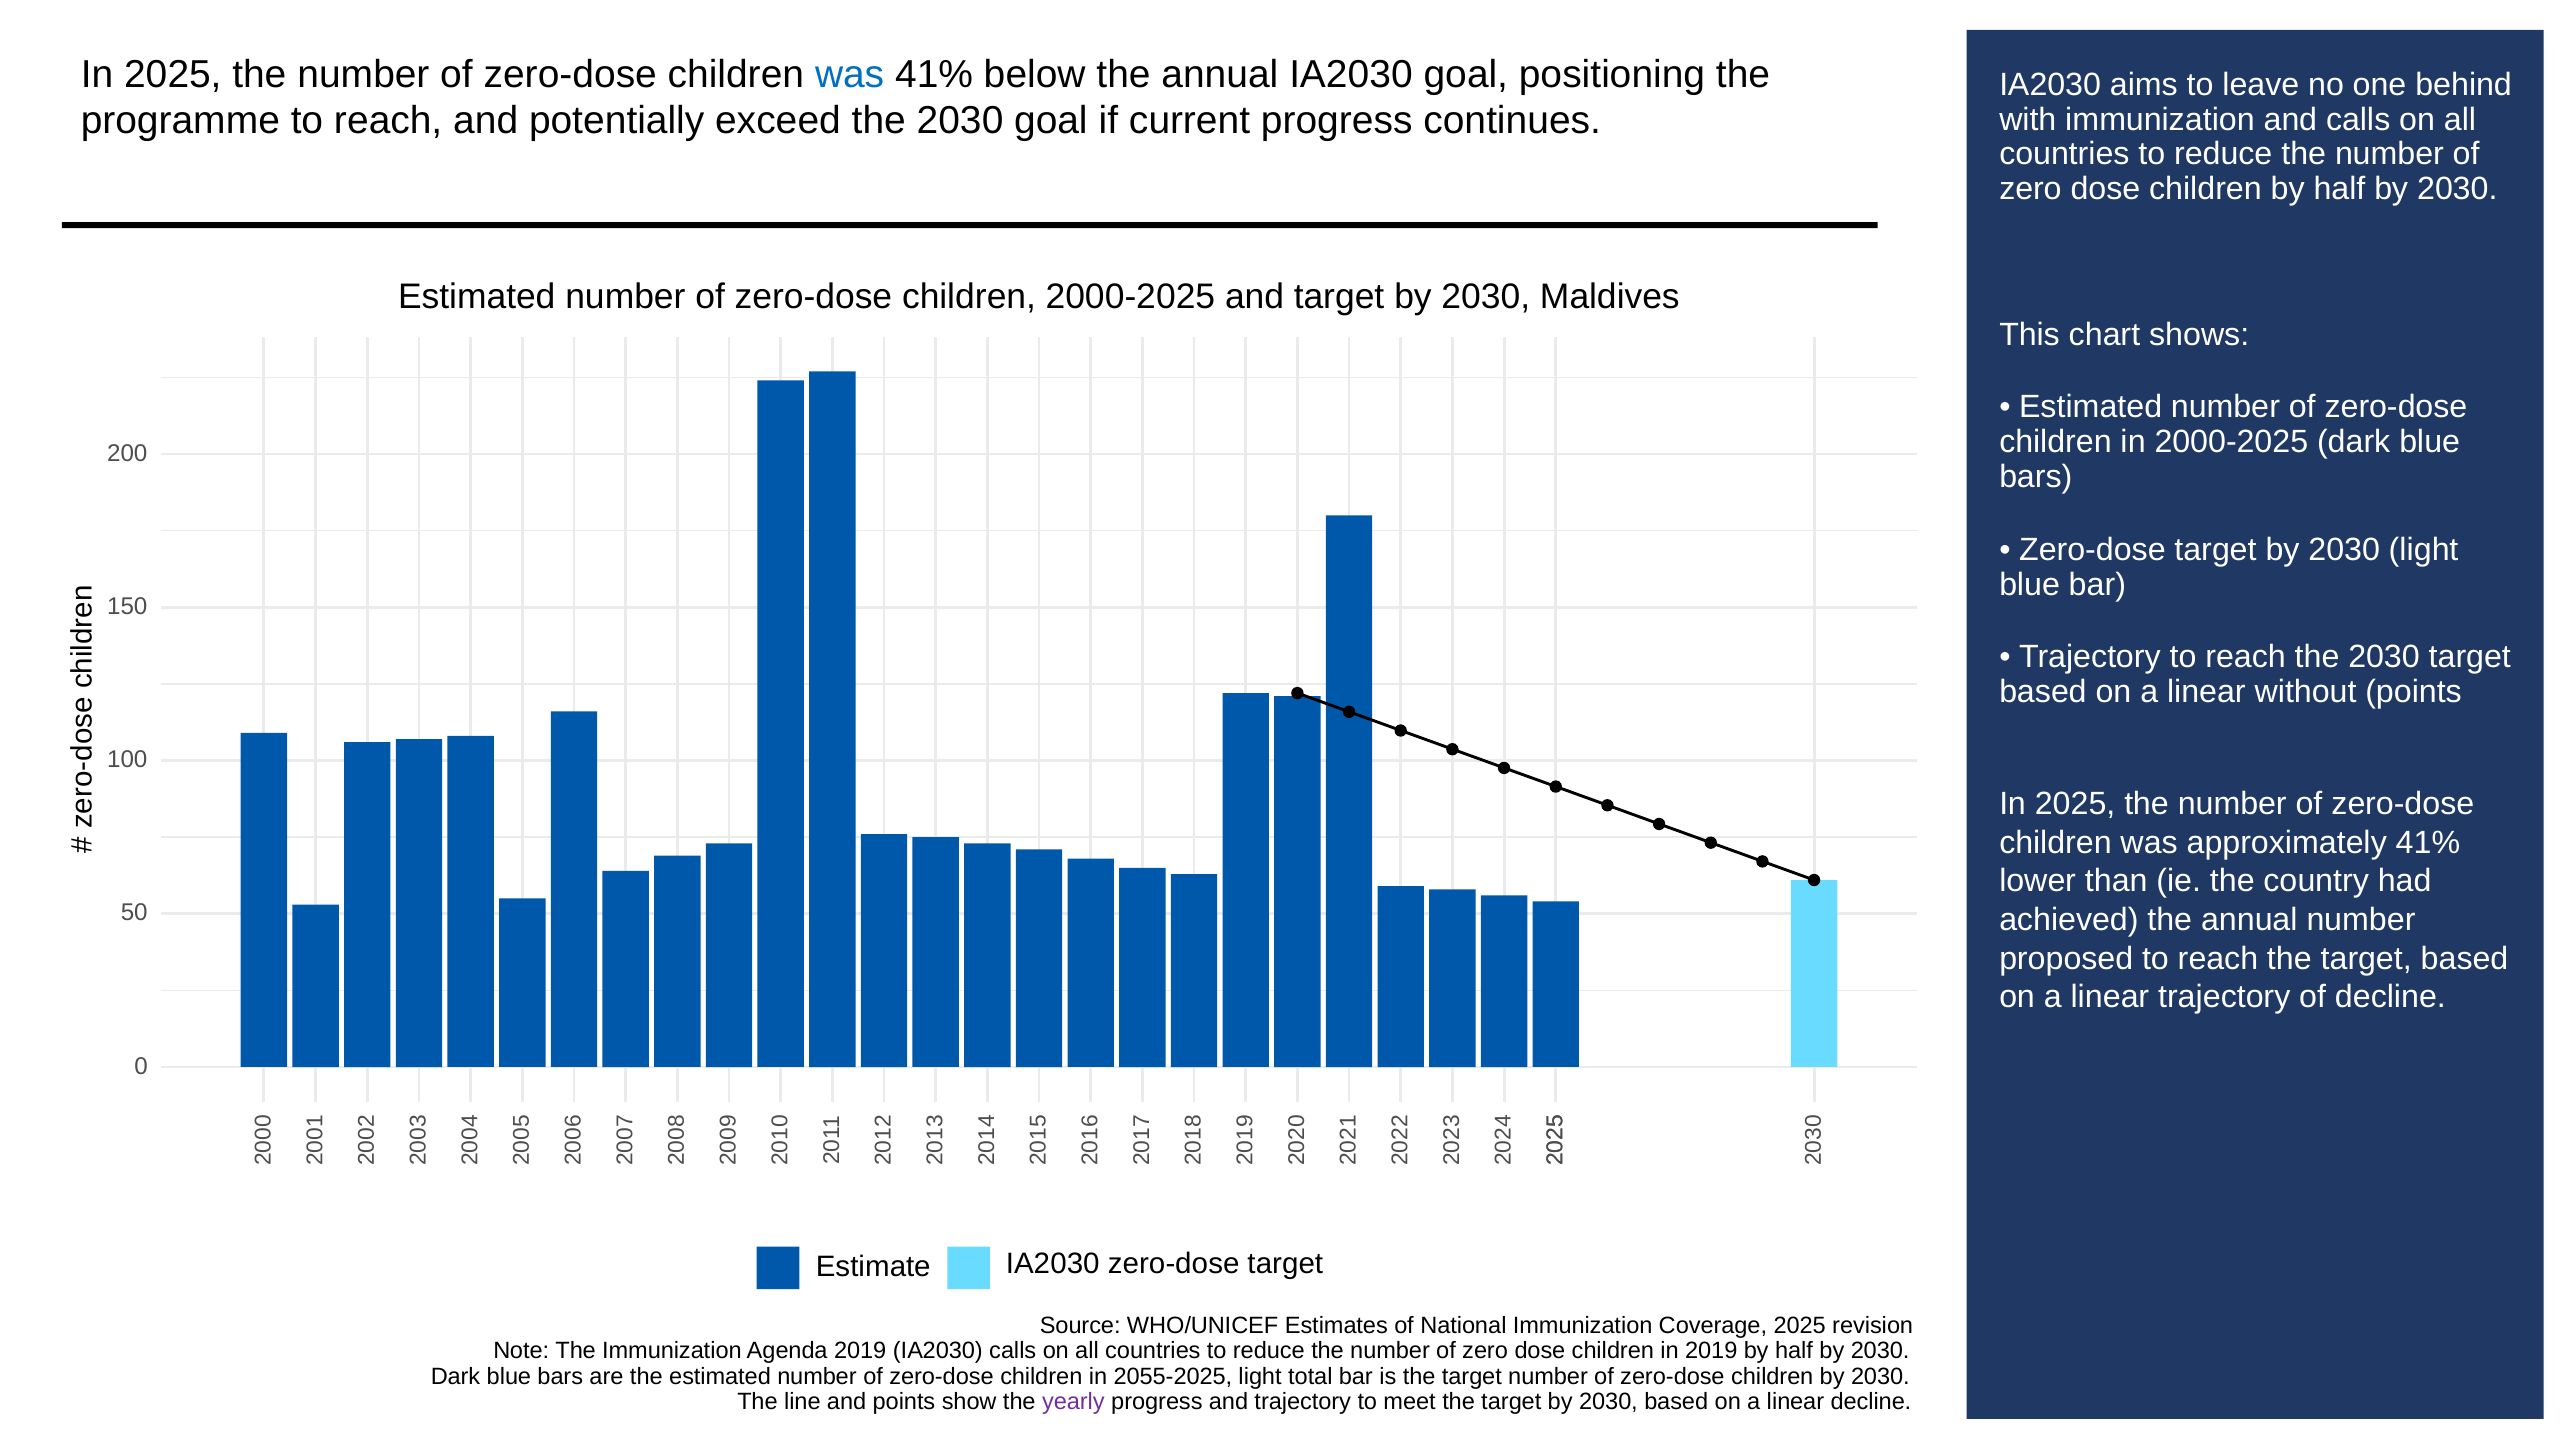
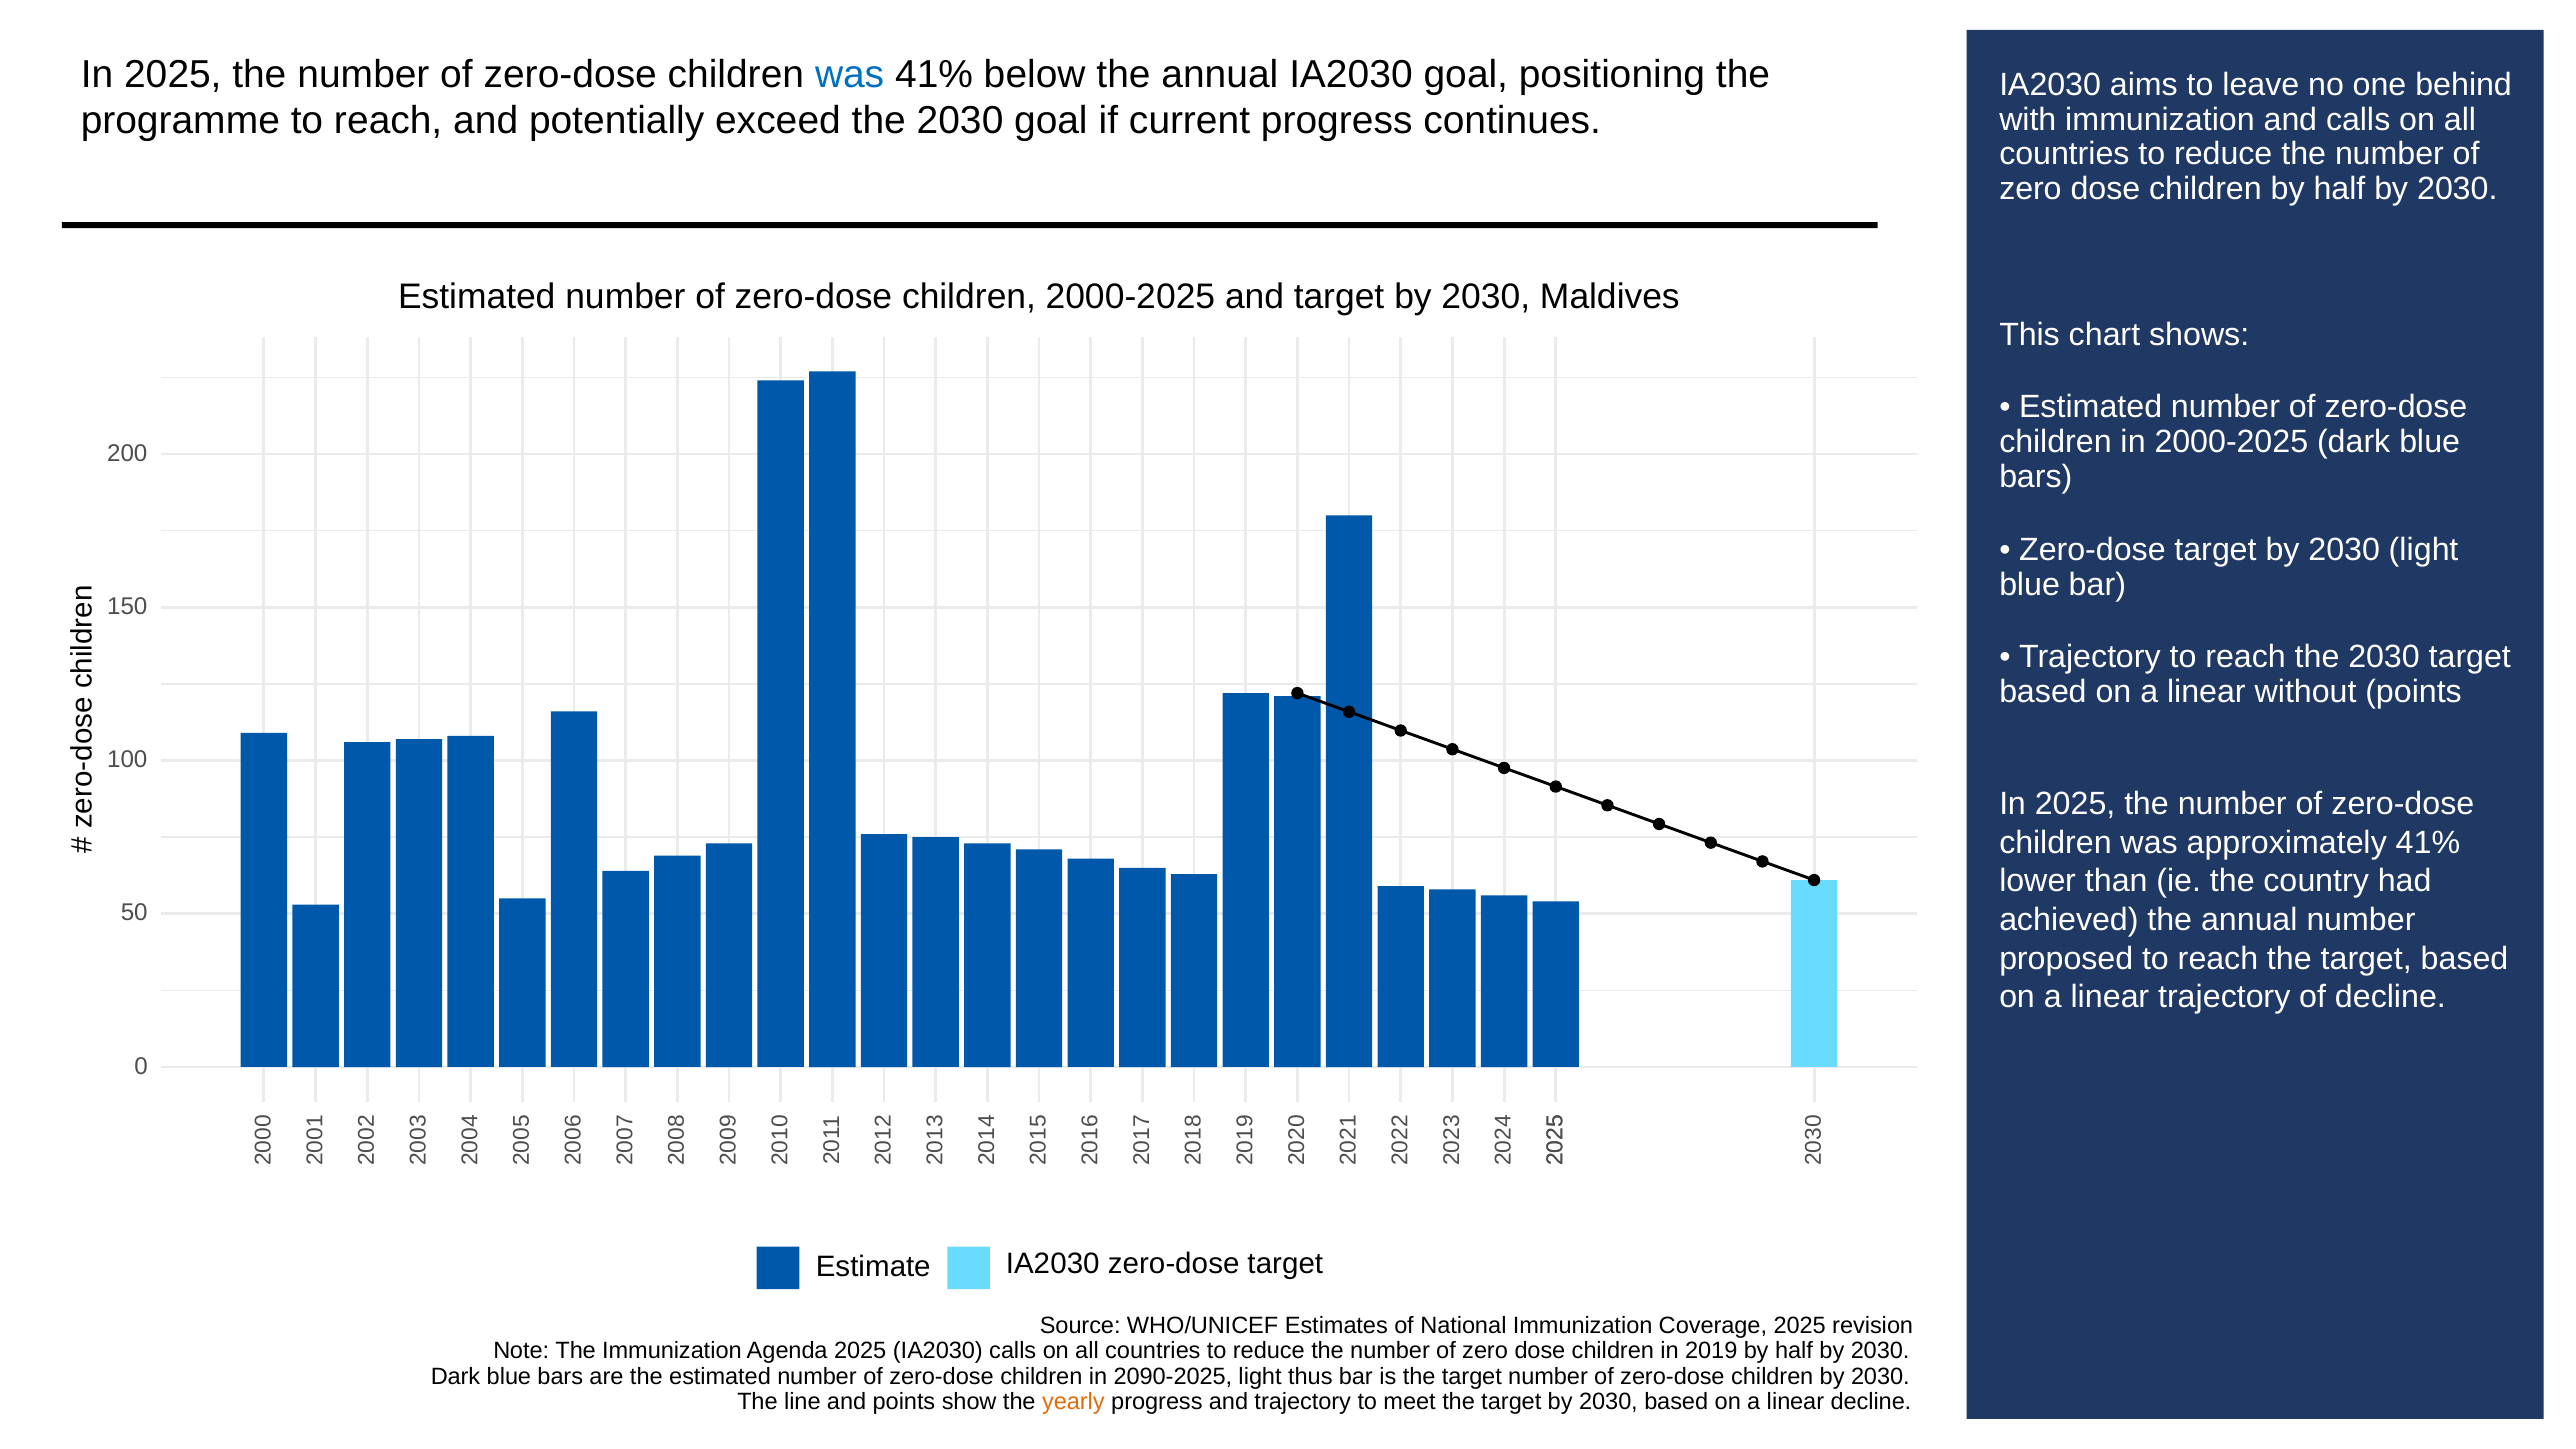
Agenda 2019: 2019 -> 2025
2055-2025: 2055-2025 -> 2090-2025
total: total -> thus
yearly colour: purple -> orange
